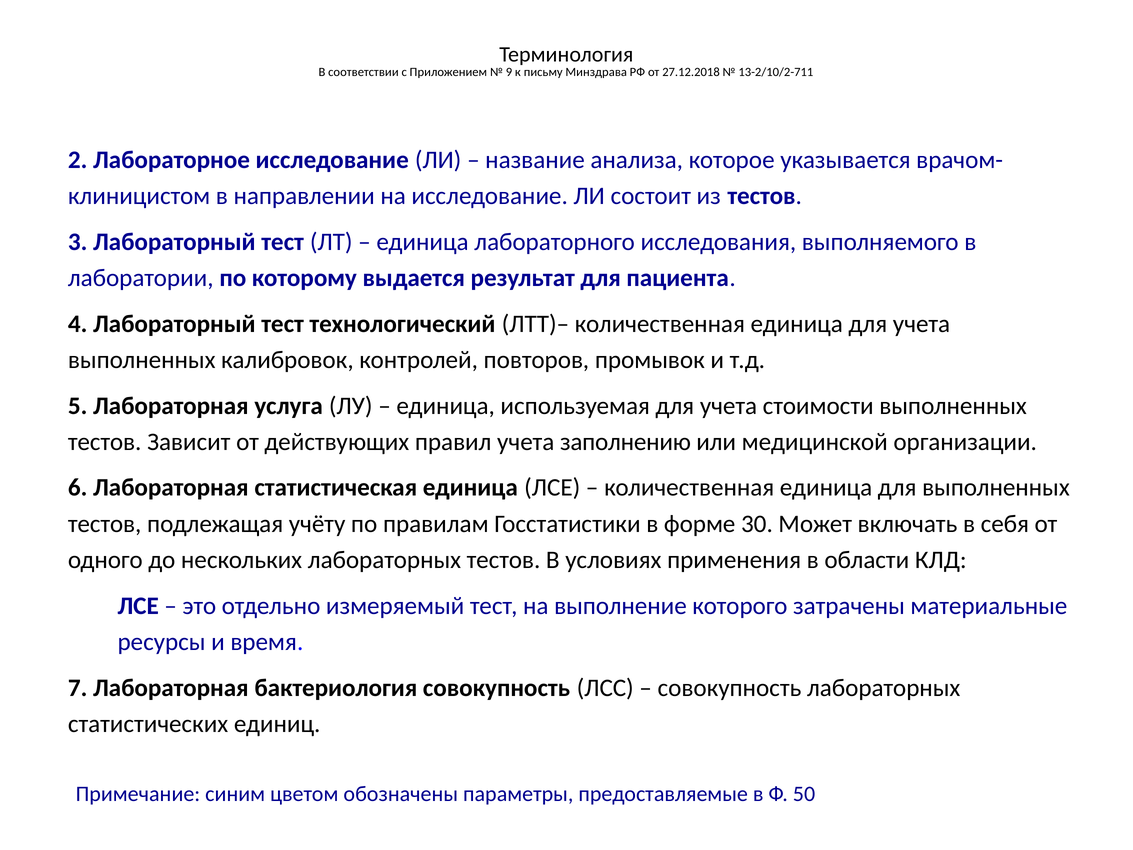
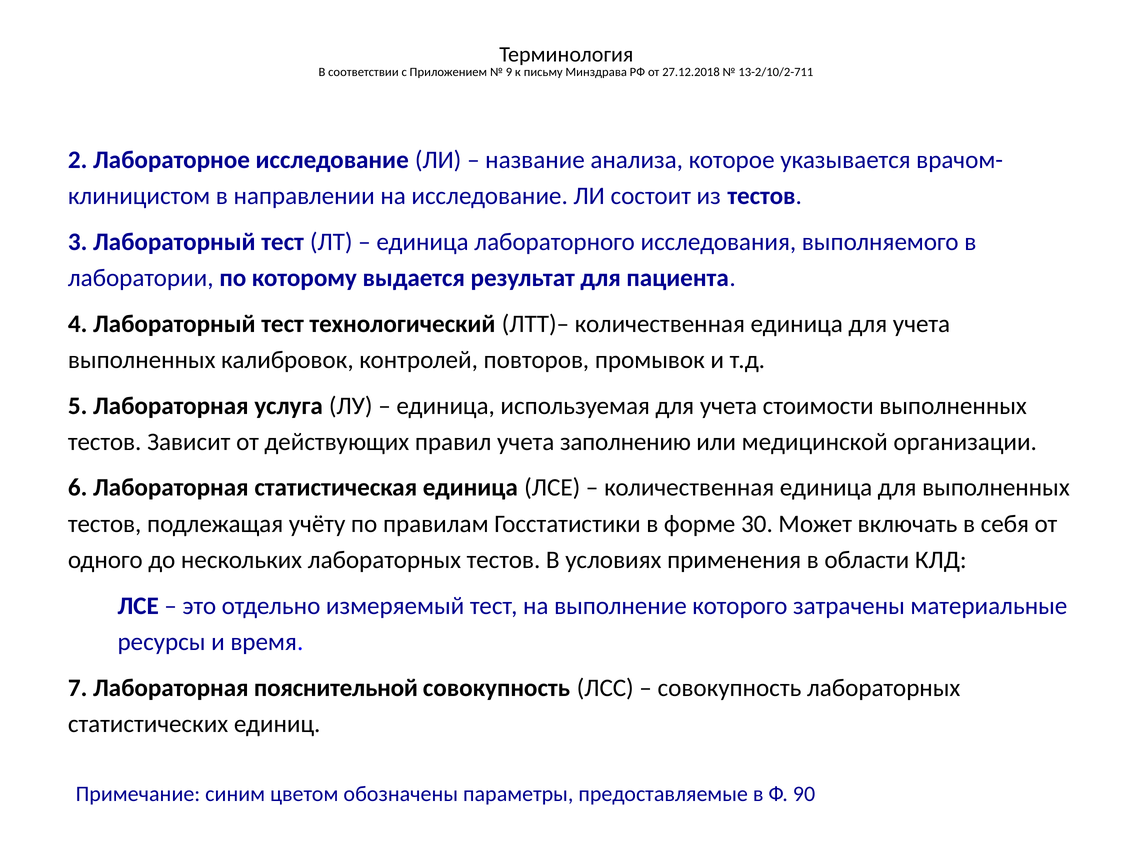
бактериология: бактериология -> пояснительной
50: 50 -> 90
